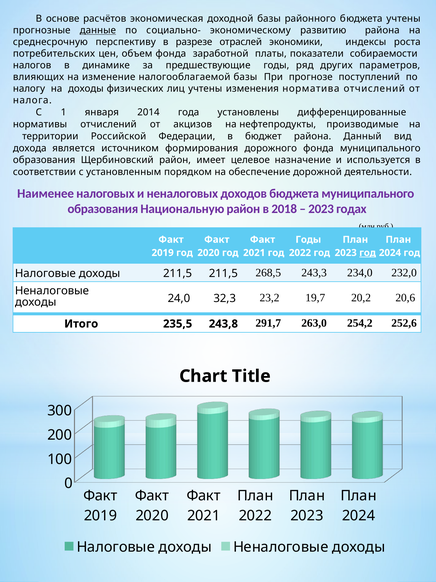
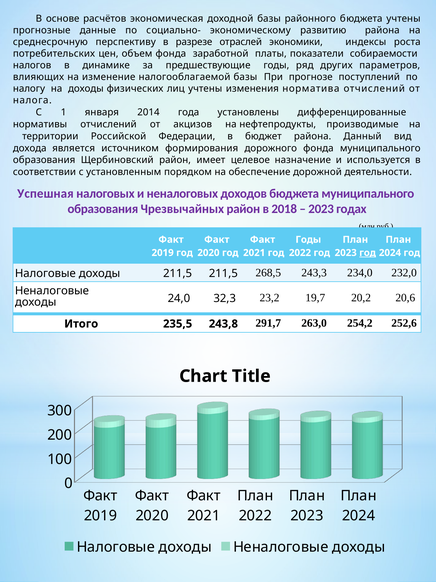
данные underline: present -> none
Наименее: Наименее -> Успешная
Национальную: Национальную -> Чрезвычайных
